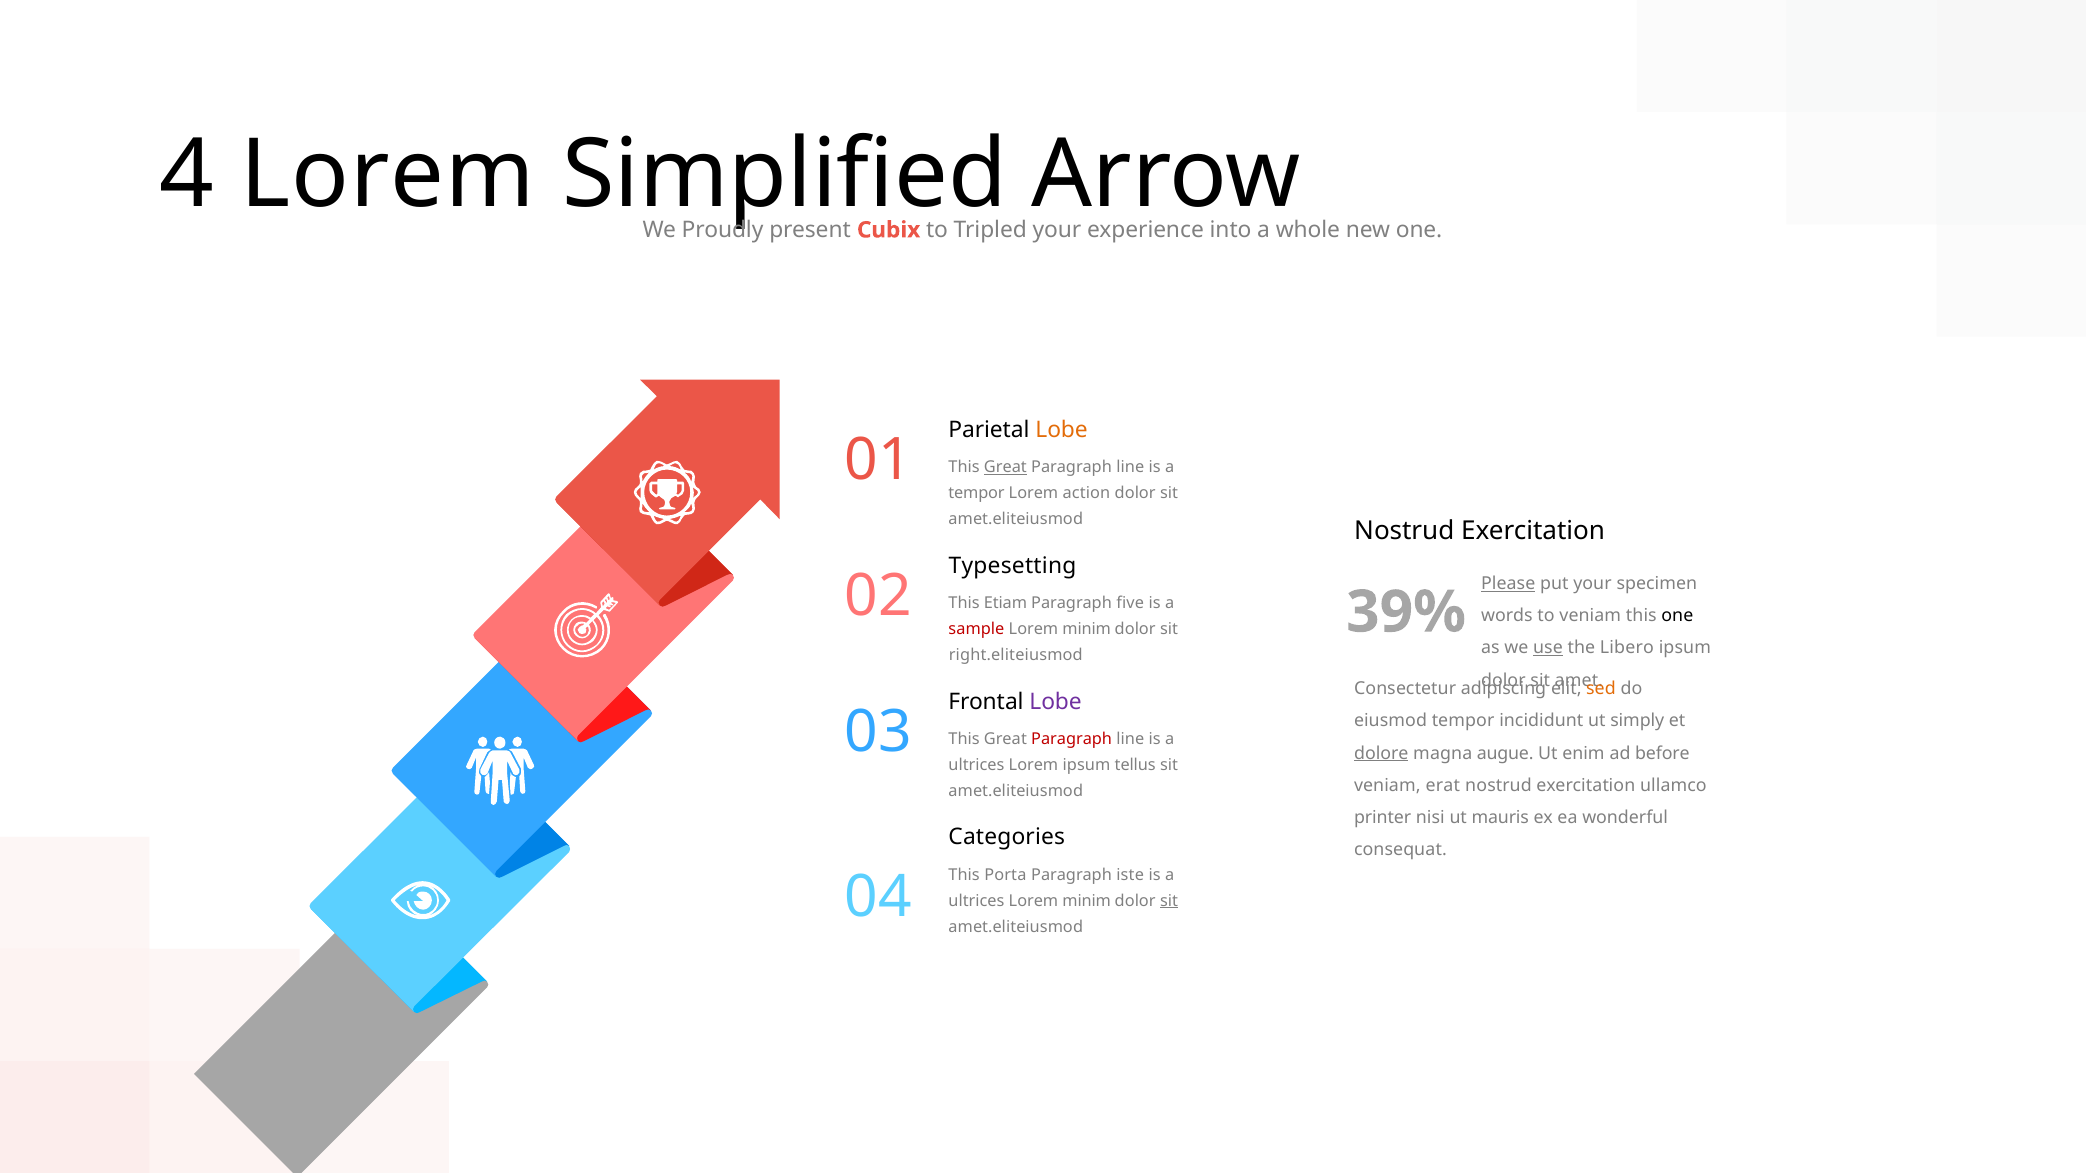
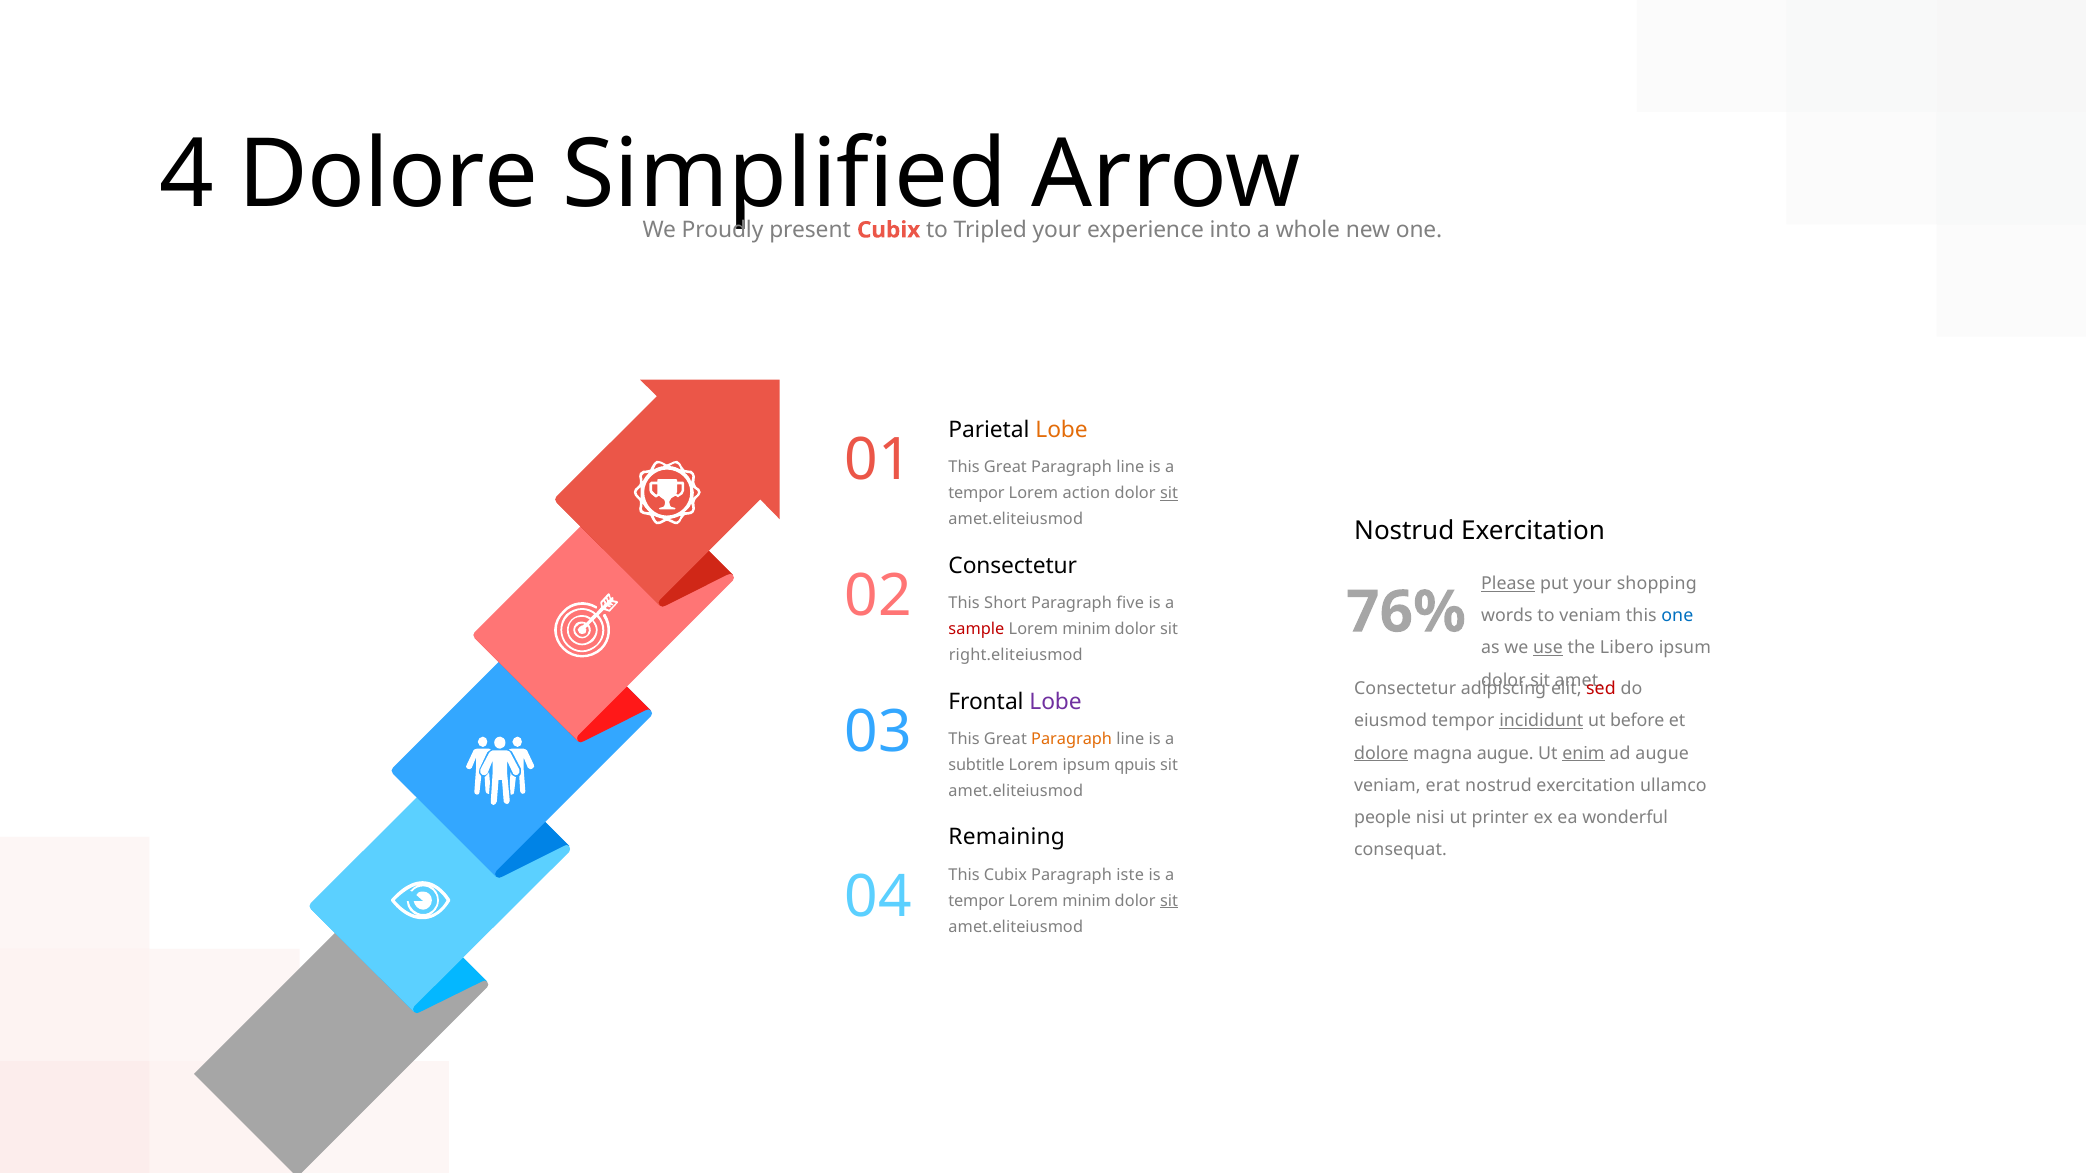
4 Lorem: Lorem -> Dolore
Great at (1005, 468) underline: present -> none
sit at (1169, 494) underline: none -> present
Typesetting at (1013, 566): Typesetting -> Consectetur
specimen: specimen -> shopping
Etiam: Etiam -> Short
39%: 39% -> 76%
one at (1677, 616) colour: black -> blue
sed colour: orange -> red
incididunt underline: none -> present
simply: simply -> before
Paragraph at (1072, 739) colour: red -> orange
enim underline: none -> present
ad before: before -> augue
ultrices at (976, 765): ultrices -> subtitle
tellus: tellus -> qpuis
printer: printer -> people
mauris: mauris -> printer
Categories: Categories -> Remaining
This Porta: Porta -> Cubix
ultrices at (976, 901): ultrices -> tempor
